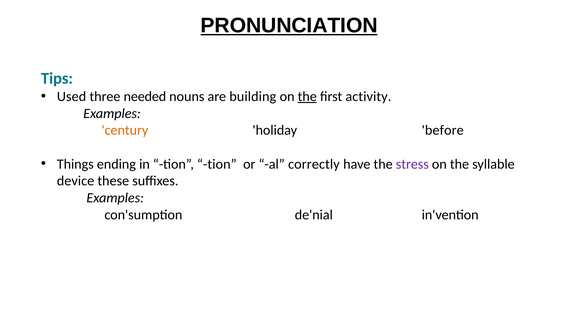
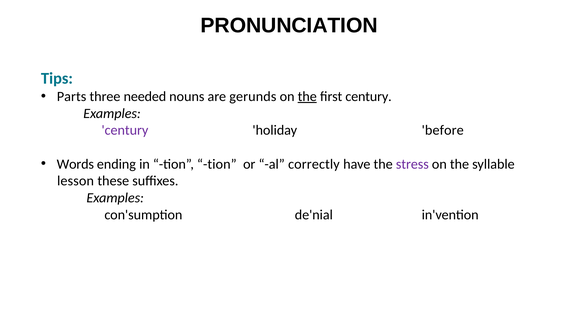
PRONUNCIATION underline: present -> none
Used: Used -> Parts
building: building -> gerunds
first activity: activity -> century
century at (125, 130) colour: orange -> purple
Things: Things -> Words
device: device -> lesson
